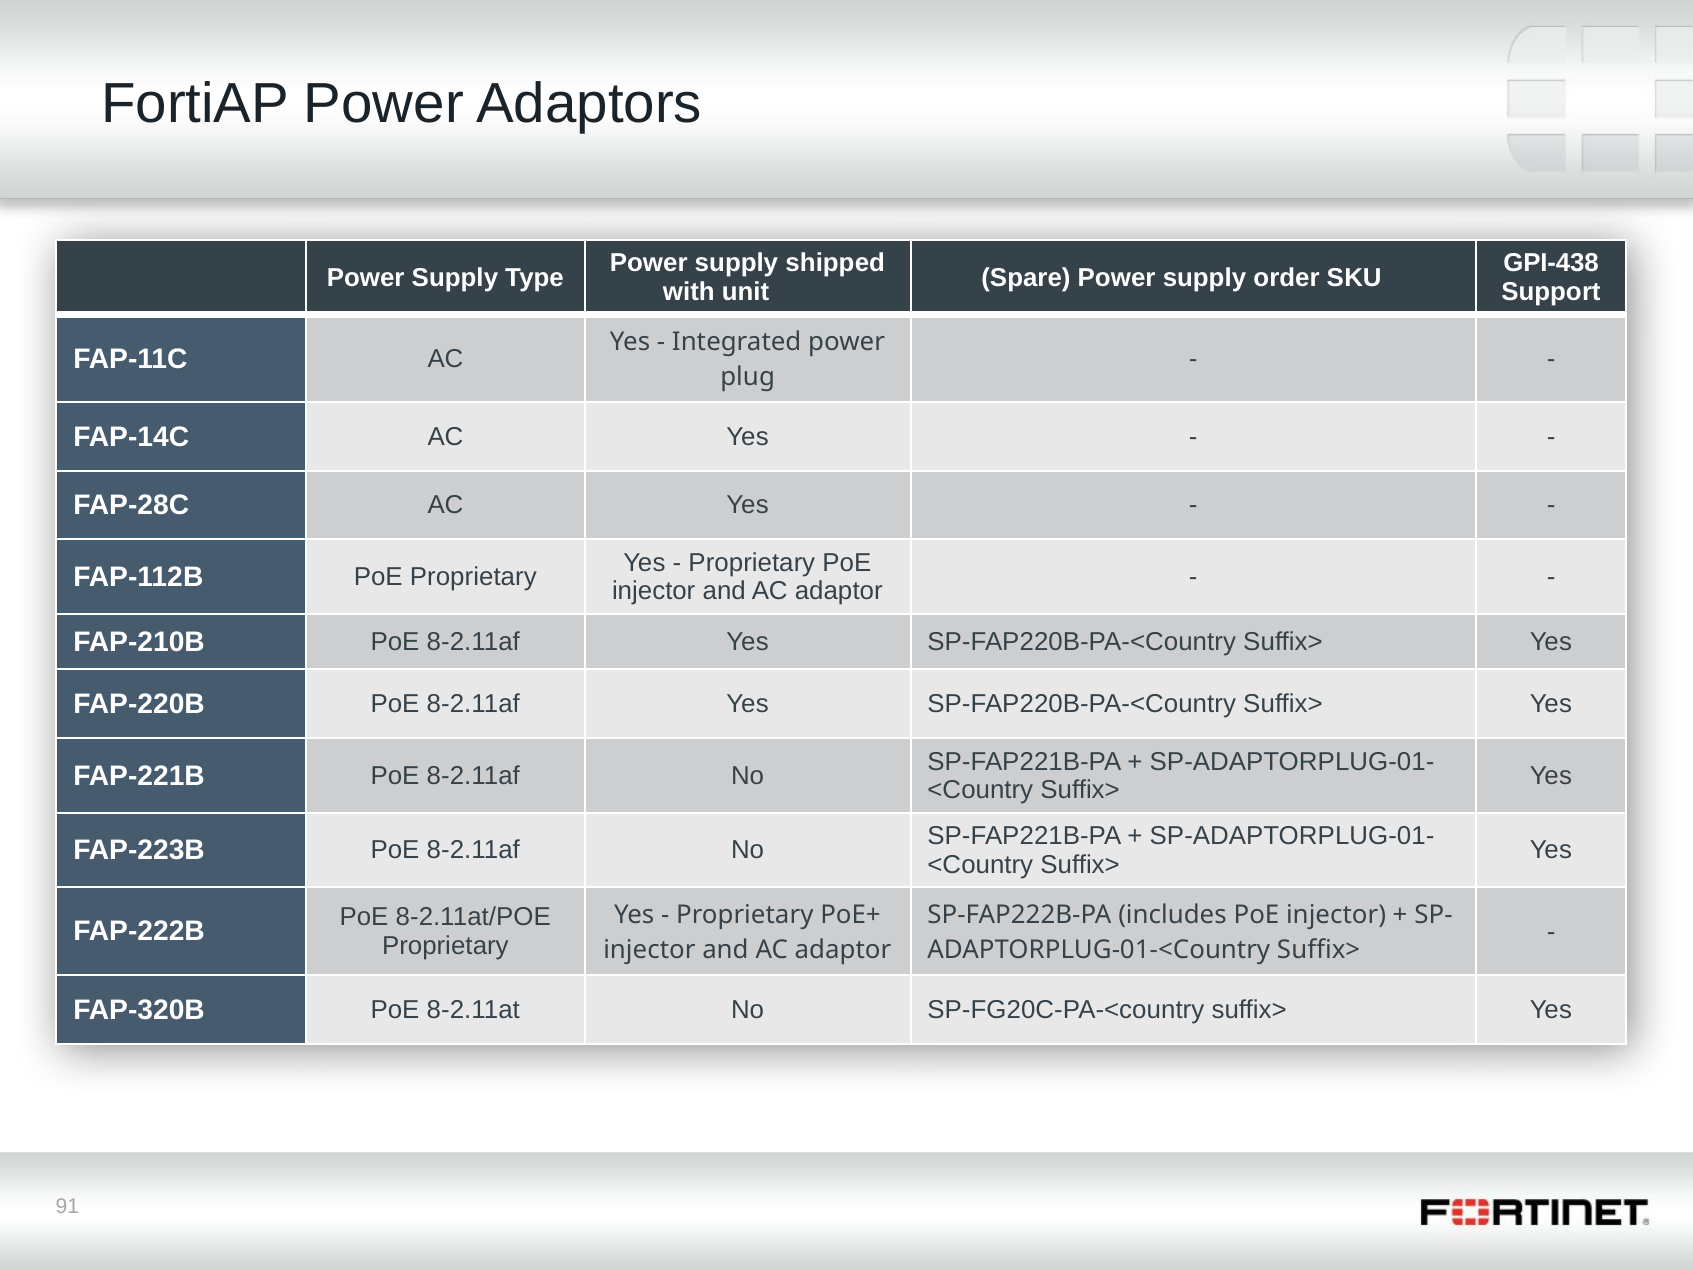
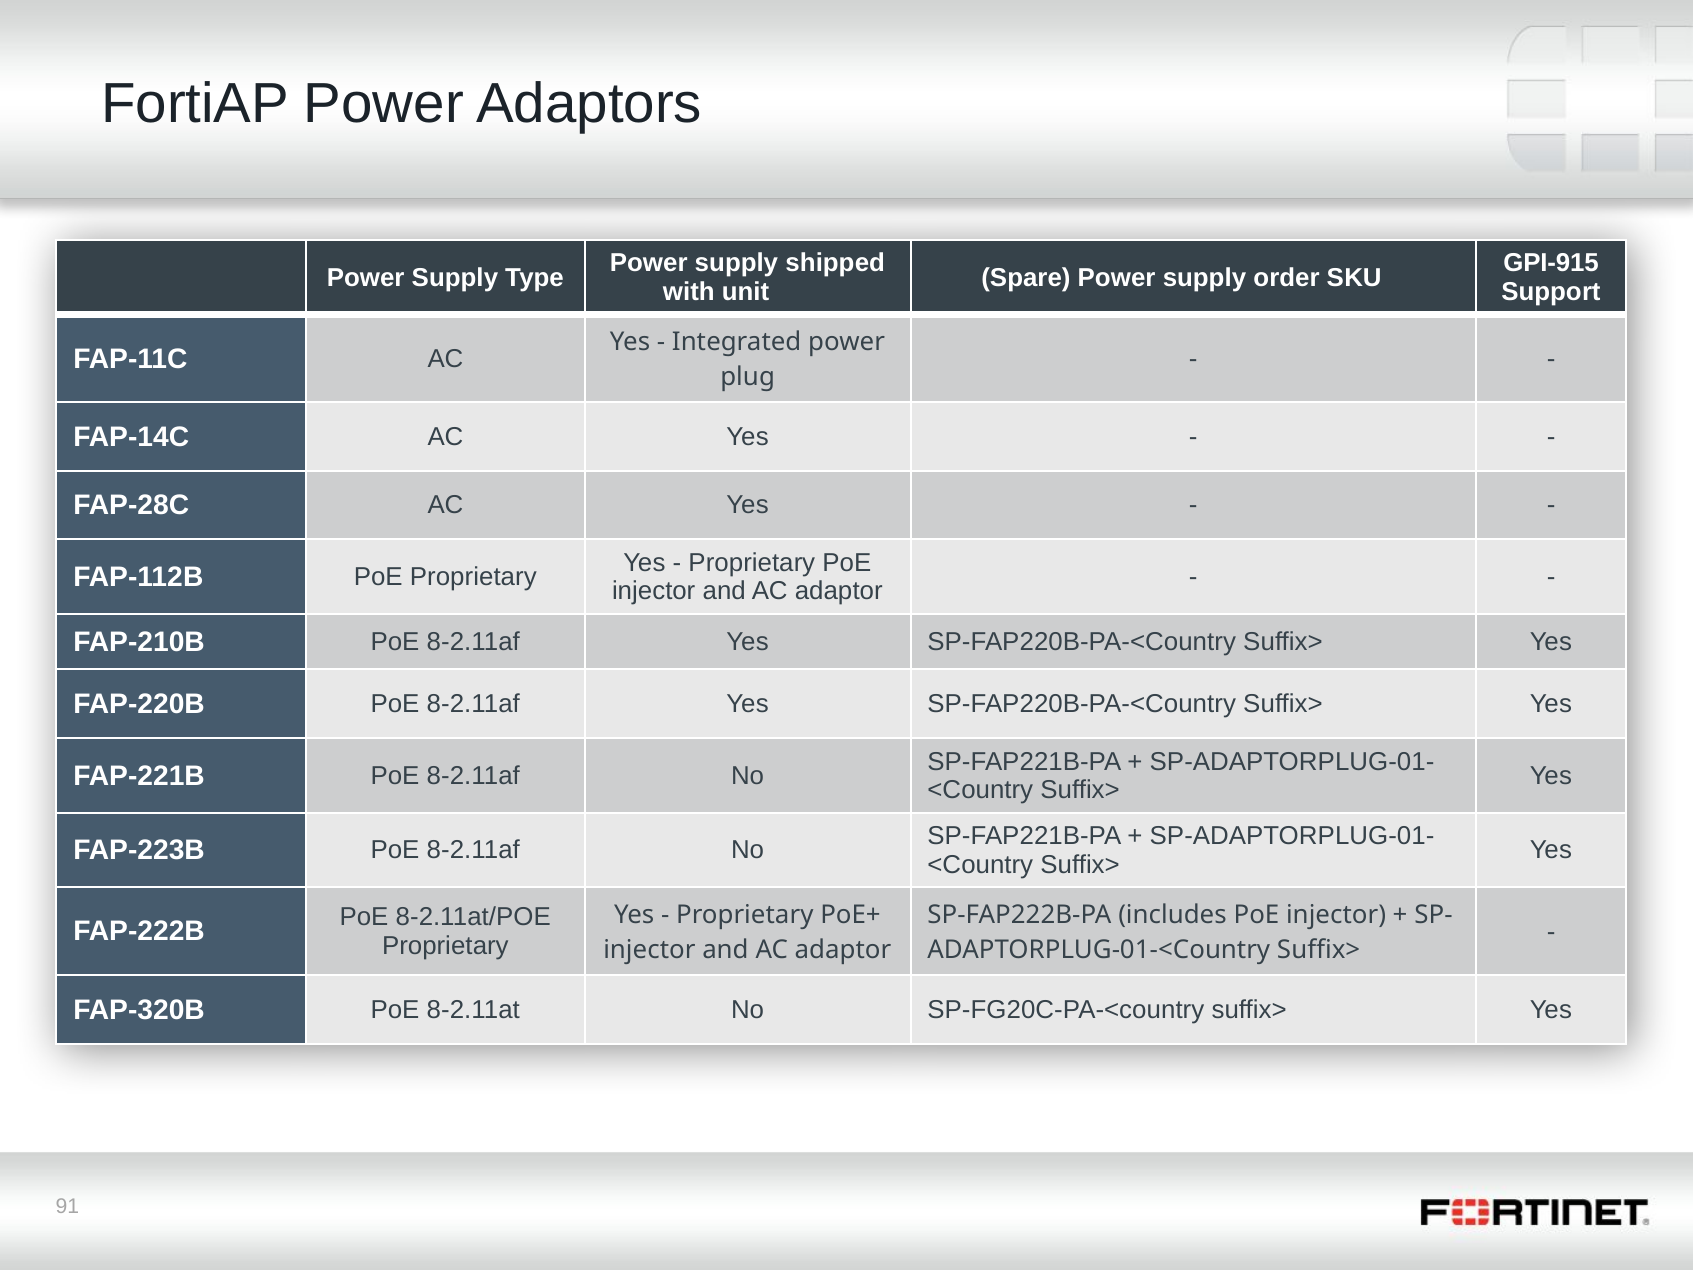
GPI-438: GPI-438 -> GPI-915
